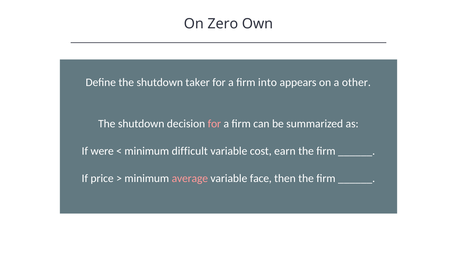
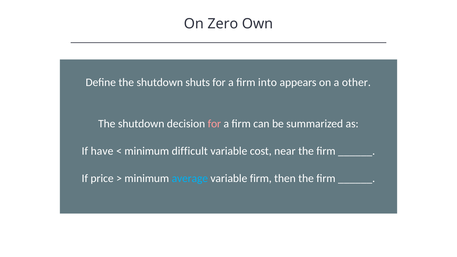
taker: taker -> shuts
were: were -> have
earn: earn -> near
average colour: pink -> light blue
variable face: face -> firm
